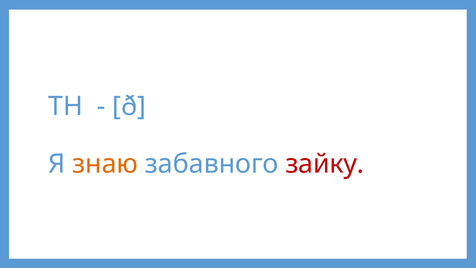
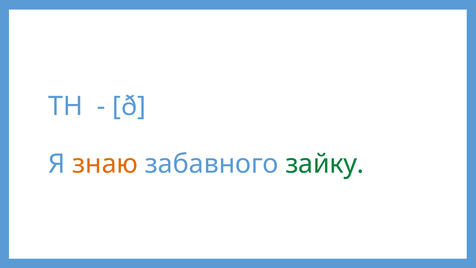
зайку colour: red -> green
